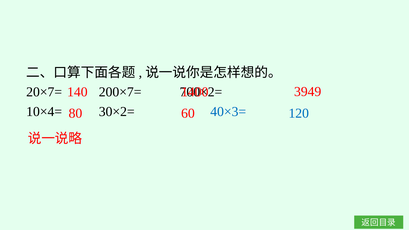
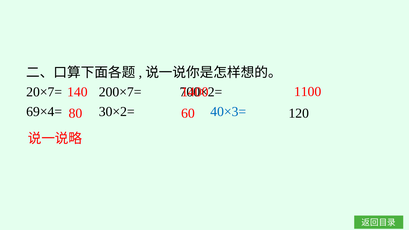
3949: 3949 -> 1100
10×4=: 10×4= -> 69×4=
120 colour: blue -> black
